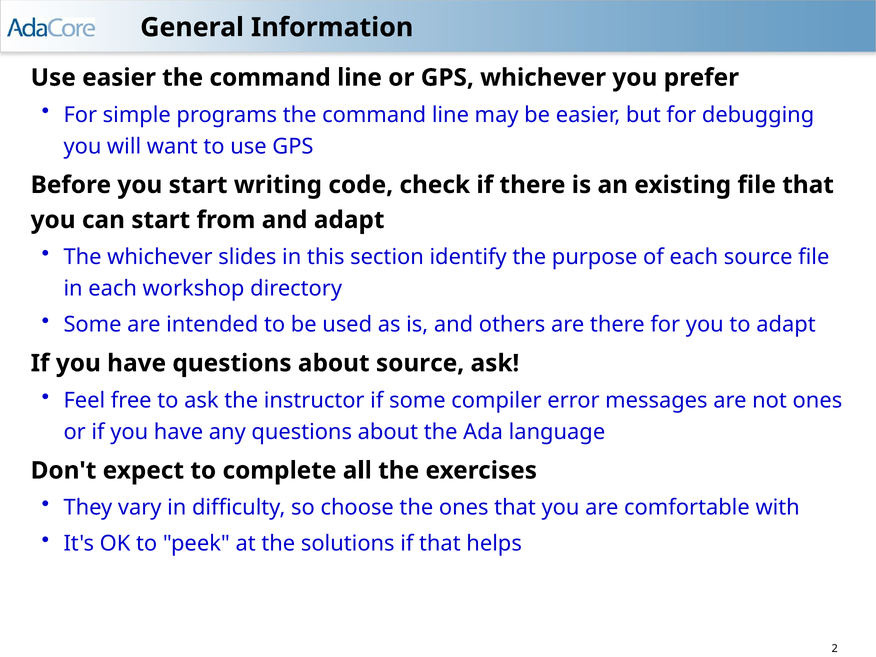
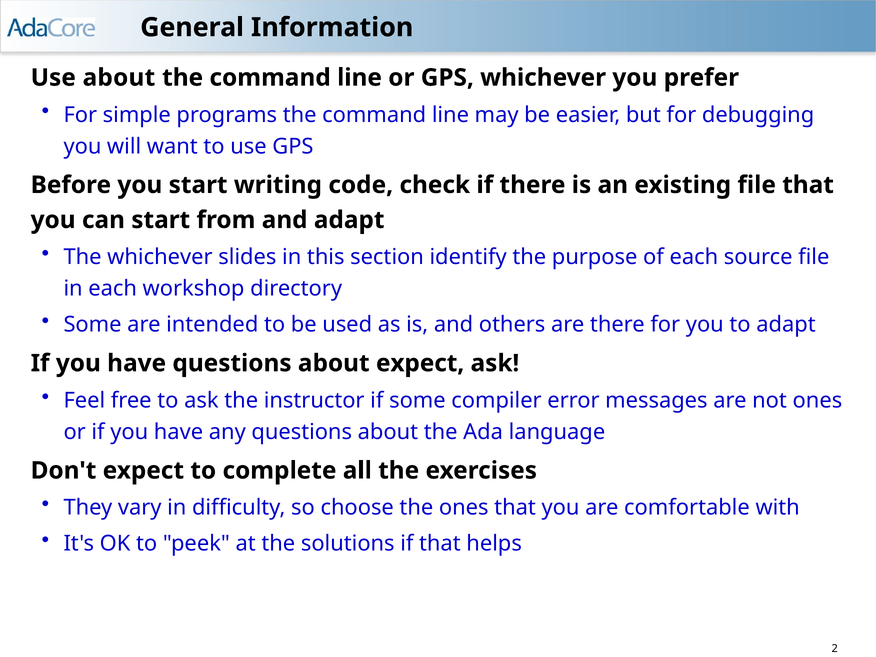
Use easier: easier -> about
about source: source -> expect
